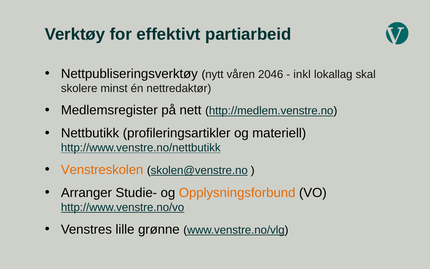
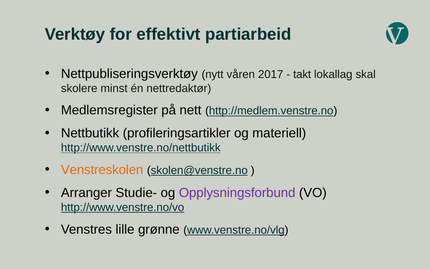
2046: 2046 -> 2017
inkl: inkl -> takt
Opplysningsforbund colour: orange -> purple
